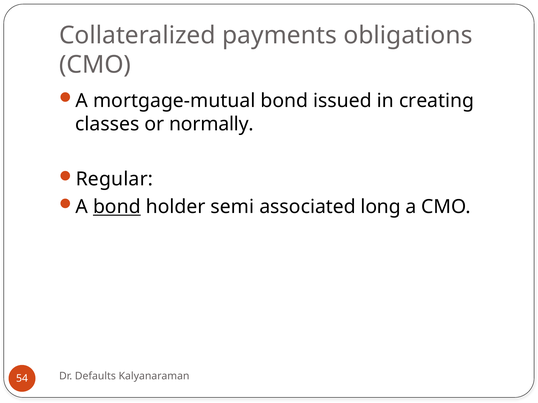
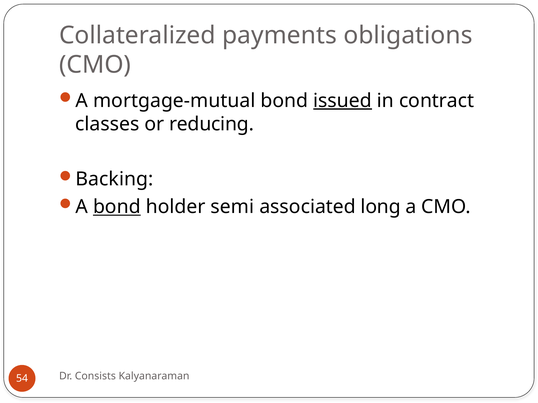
issued underline: none -> present
creating: creating -> contract
normally: normally -> reducing
Regular: Regular -> Backing
Defaults: Defaults -> Consists
